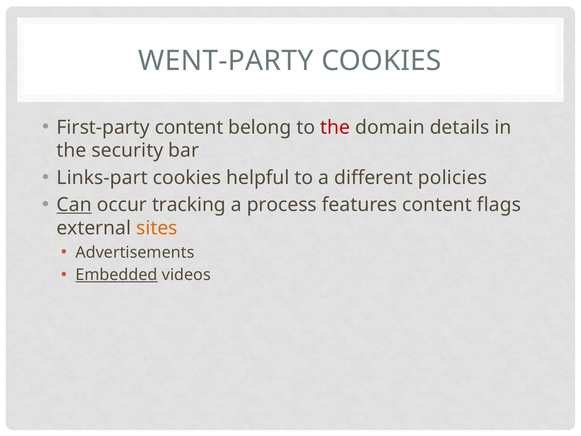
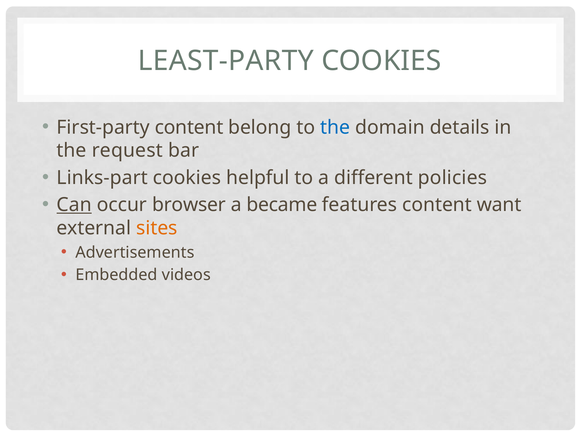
WENT-PARTY: WENT-PARTY -> LEAST-PARTY
the at (335, 127) colour: red -> blue
security: security -> request
tracking: tracking -> browser
process: process -> became
flags: flags -> want
Embedded underline: present -> none
